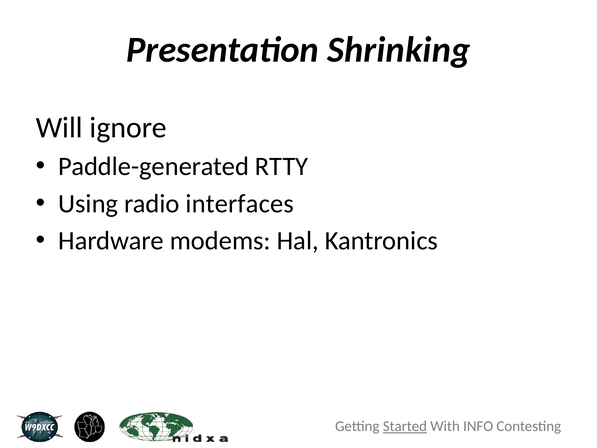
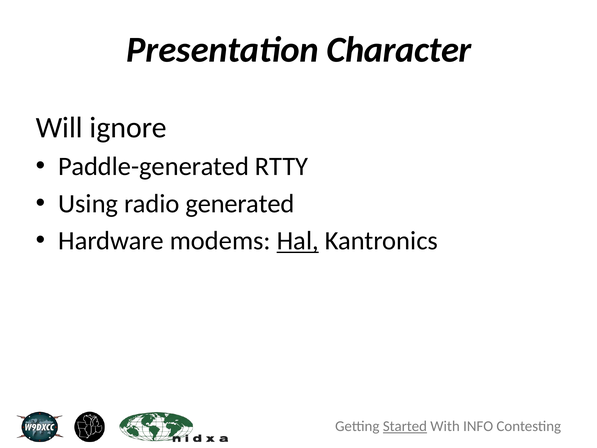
Shrinking: Shrinking -> Character
interfaces: interfaces -> generated
Hal underline: none -> present
